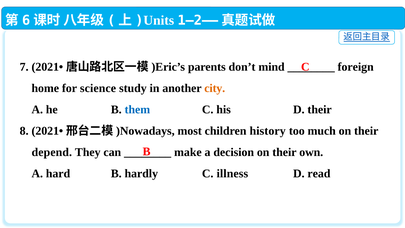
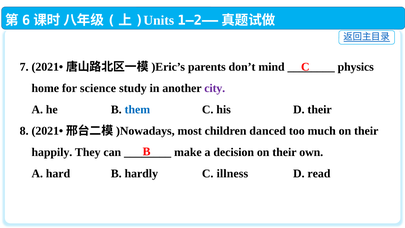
foreign: foreign -> physics
city colour: orange -> purple
history: history -> danced
depend: depend -> happily
